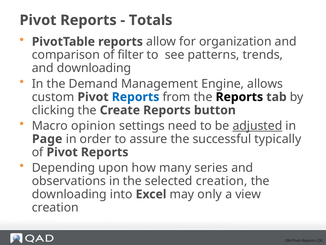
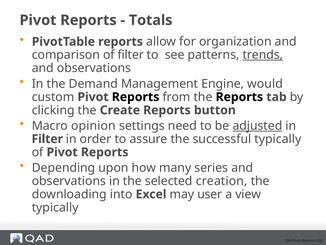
trends underline: none -> present
downloading at (94, 68): downloading -> observations
allows: allows -> would
Reports at (136, 97) colour: blue -> black
Page at (47, 139): Page -> Filter
only: only -> user
creation at (55, 207): creation -> typically
